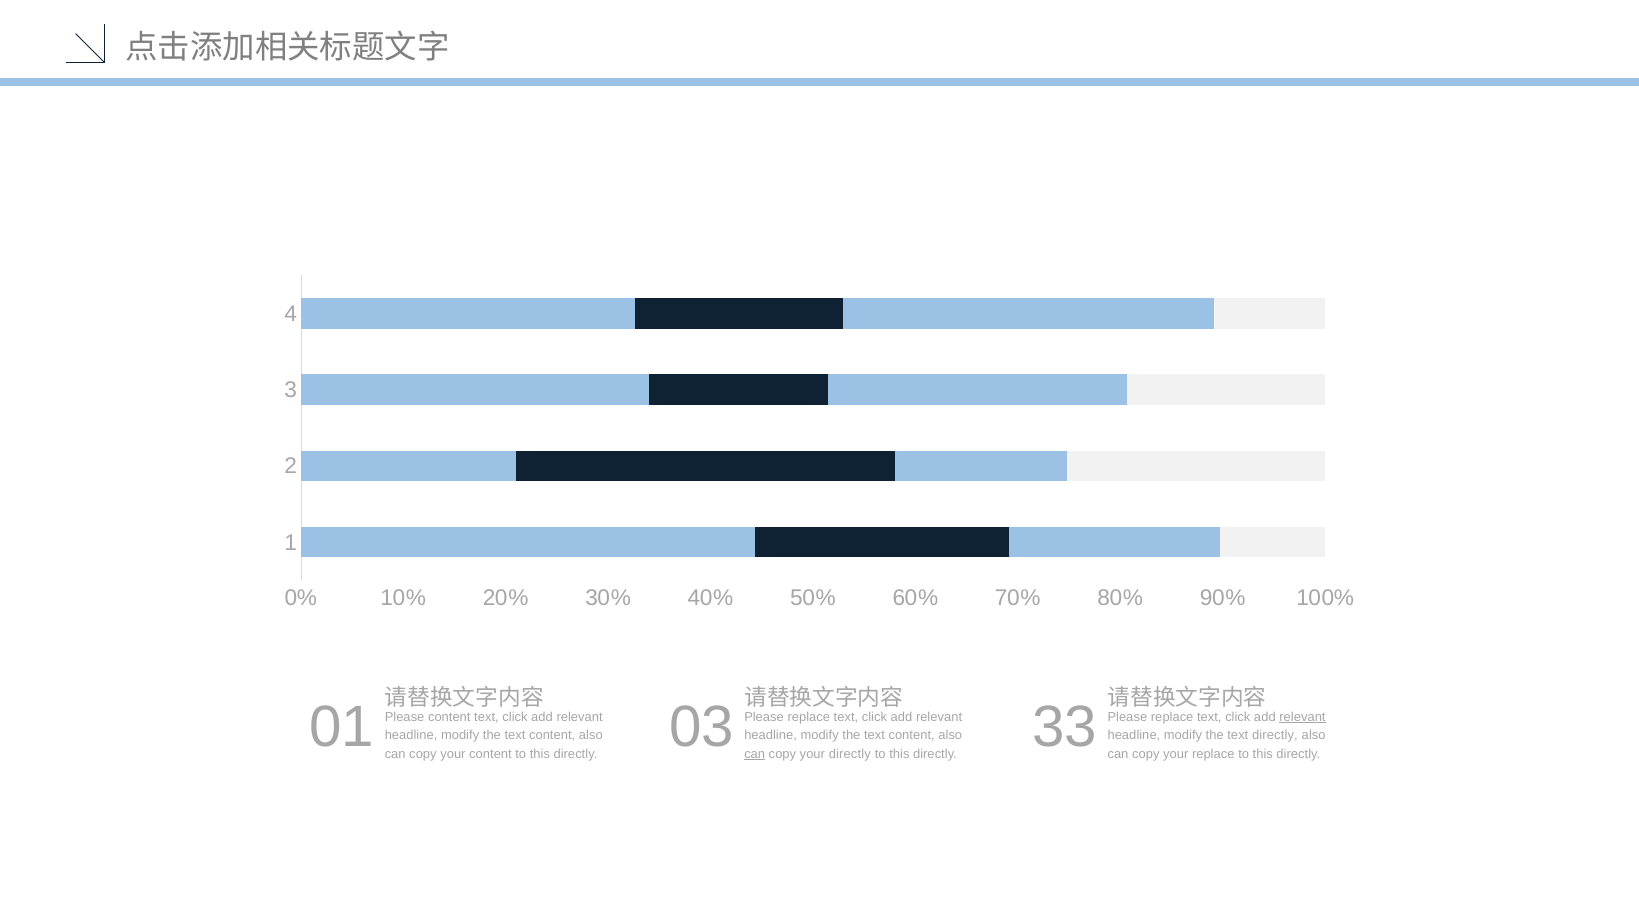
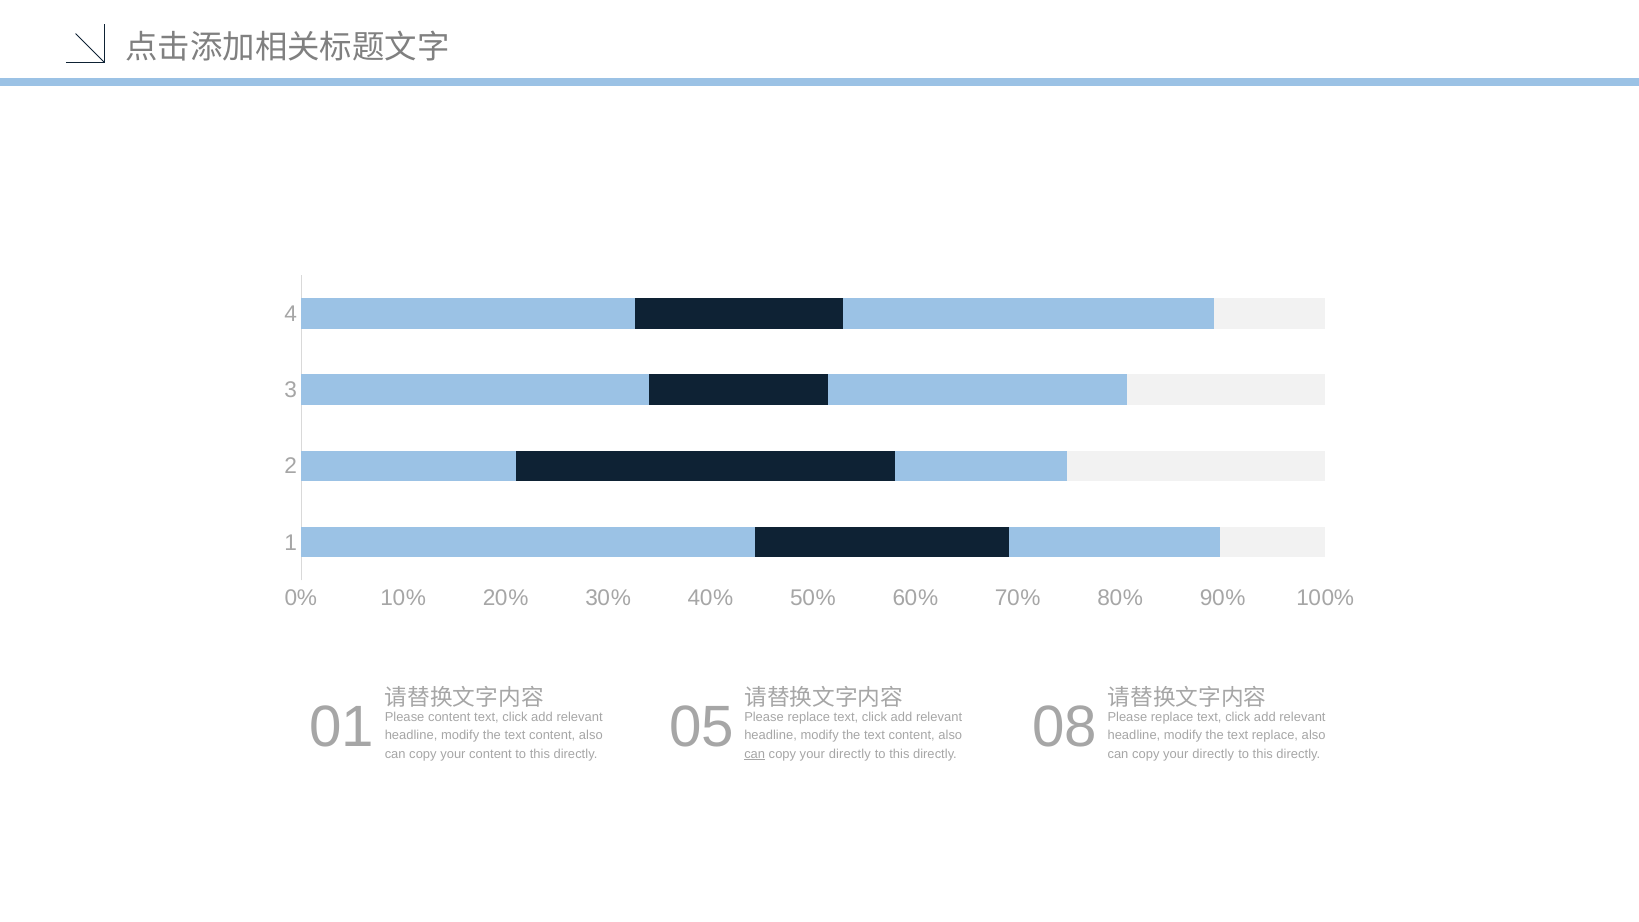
03: 03 -> 05
33: 33 -> 08
relevant at (1302, 717) underline: present -> none
text directly: directly -> replace
replace at (1213, 754): replace -> directly
